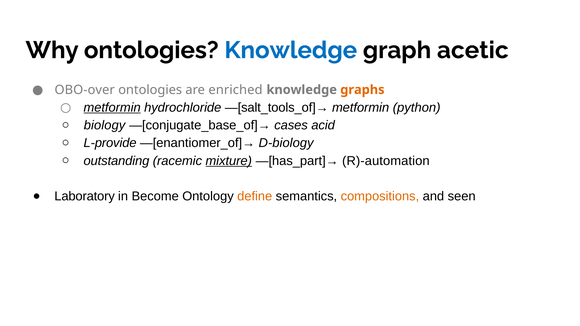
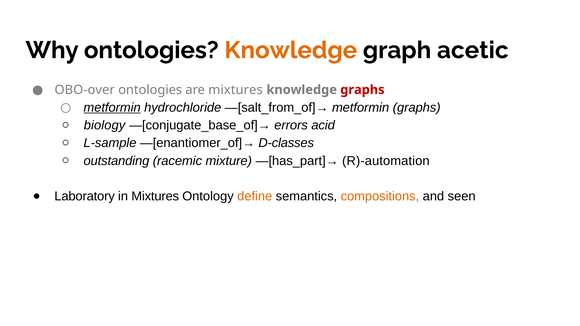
Knowledge at (291, 50) colour: blue -> orange
are enriched: enriched -> mixtures
graphs at (362, 90) colour: orange -> red
—[salt_tools_of]→: —[salt_tools_of]→ -> —[salt_from_of]→
metformin python: python -> graphs
cases: cases -> errors
L-provide: L-provide -> L-sample
D-biology: D-biology -> D-classes
mixture underline: present -> none
in Become: Become -> Mixtures
